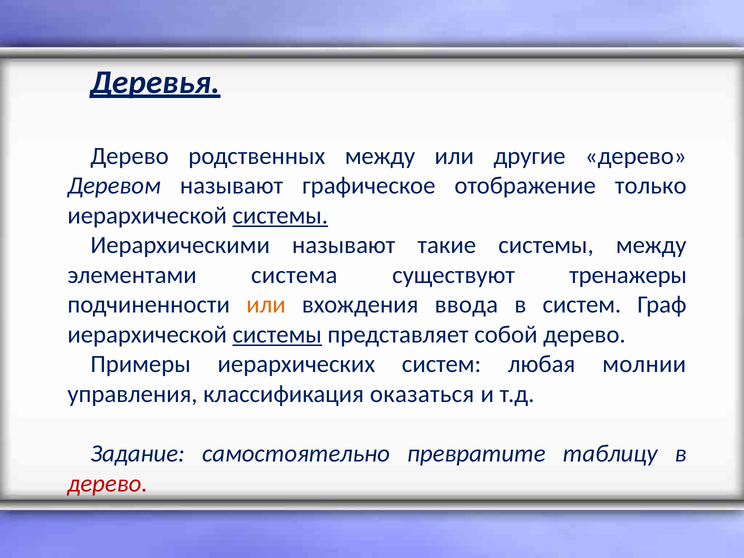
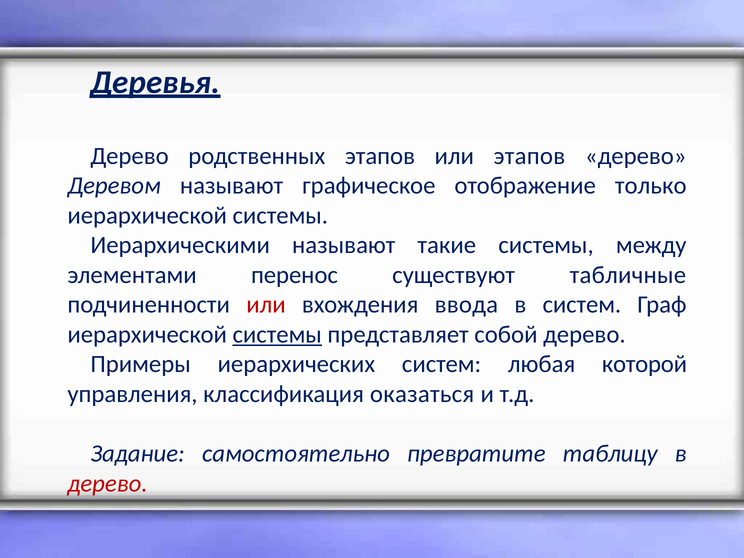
родственных между: между -> этапов
или другие: другие -> этапов
системы at (280, 215) underline: present -> none
система: система -> перенос
тренажеры: тренажеры -> табличные
или at (266, 305) colour: orange -> red
молнии: молнии -> которой
